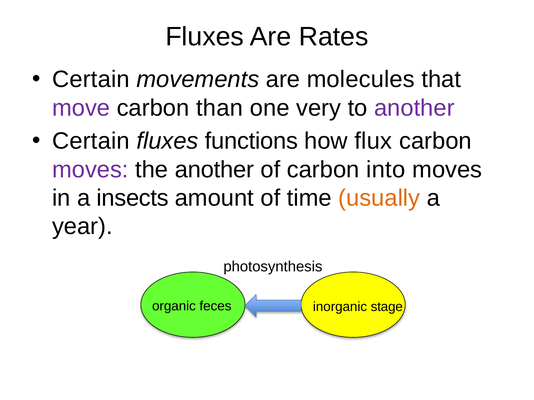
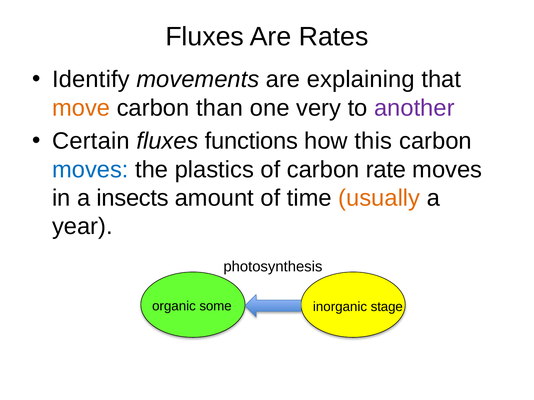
Certain at (91, 80): Certain -> Identify
molecules: molecules -> explaining
move colour: purple -> orange
flux: flux -> this
moves at (90, 170) colour: purple -> blue
the another: another -> plastics
into: into -> rate
feces: feces -> some
